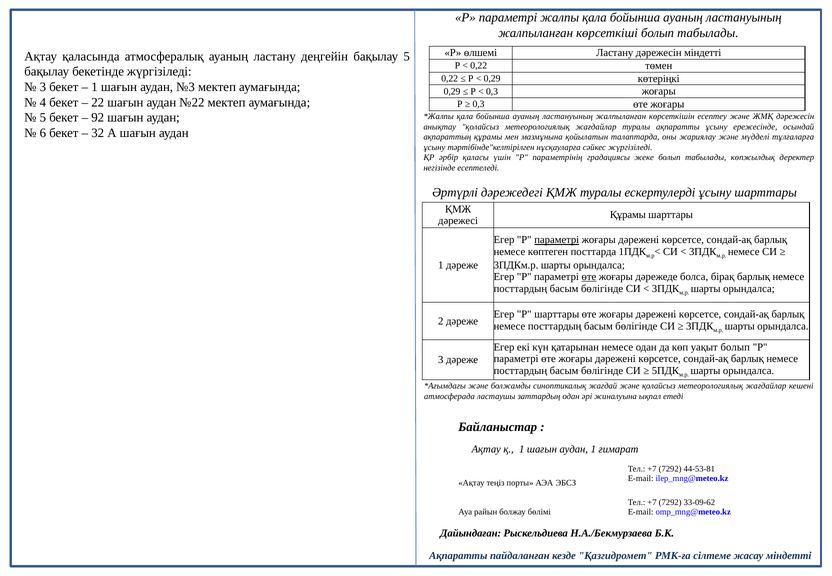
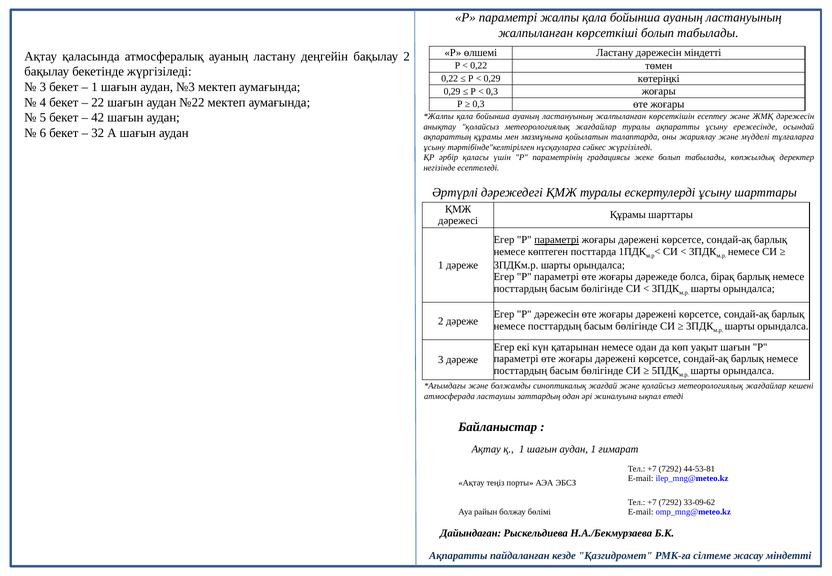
бақылау 5: 5 -> 2
92: 92 -> 42
өте at (589, 277) underline: present -> none
Р шарттары: шарттары -> дәрежесін
уақыт болып: болып -> шағын
